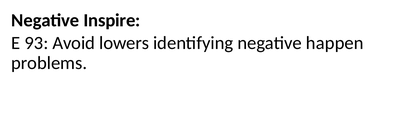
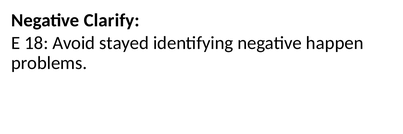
Inspire: Inspire -> Clarify
93: 93 -> 18
lowers: lowers -> stayed
